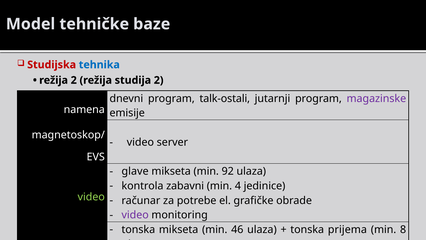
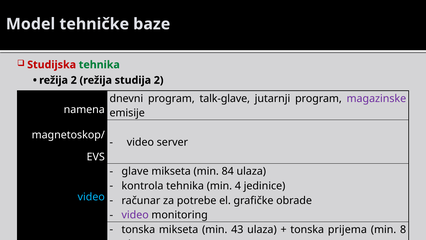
tehnika at (99, 65) colour: blue -> green
talk-ostali: talk-ostali -> talk-glave
92: 92 -> 84
kontrola zabavni: zabavni -> tehnika
video at (91, 197) colour: light green -> light blue
46: 46 -> 43
